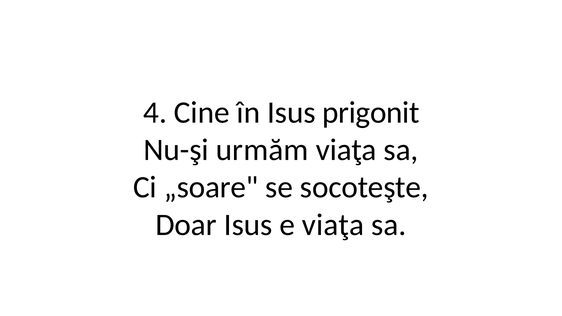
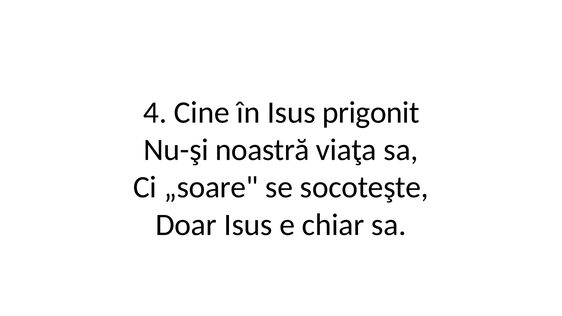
urmăm: urmăm -> noastră
e viaţa: viaţa -> chiar
